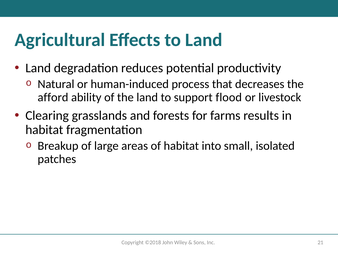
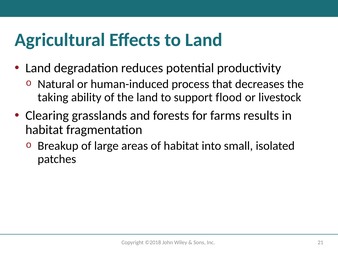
afford: afford -> taking
